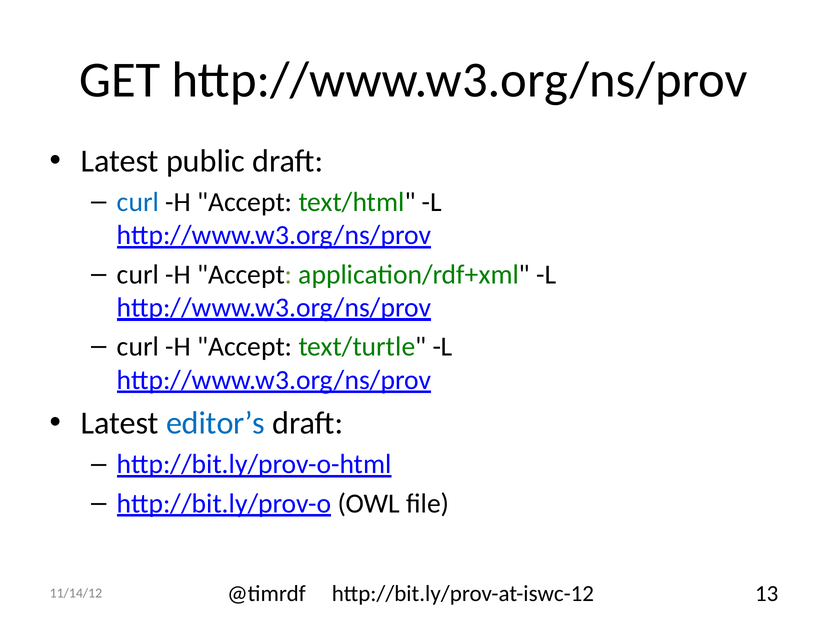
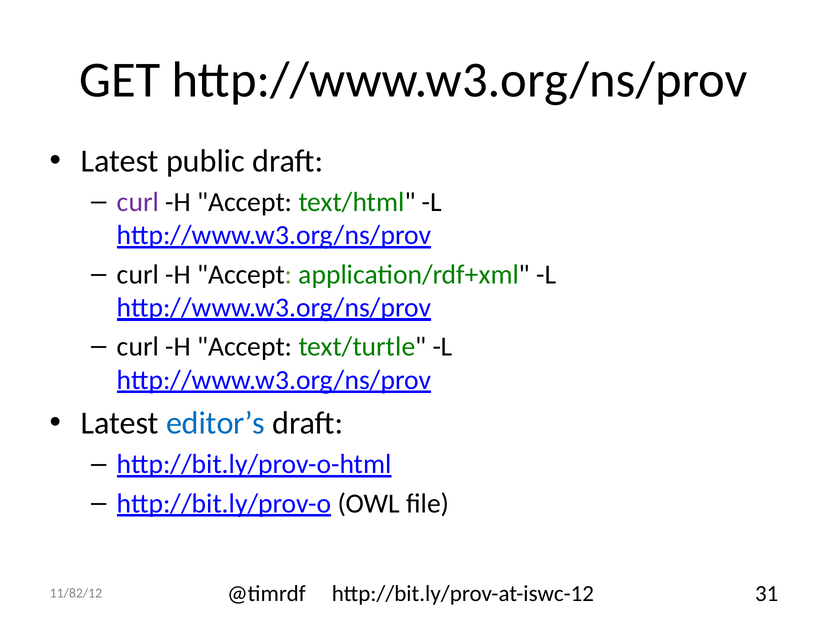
curl at (138, 202) colour: blue -> purple
11/14/12: 11/14/12 -> 11/82/12
13: 13 -> 31
